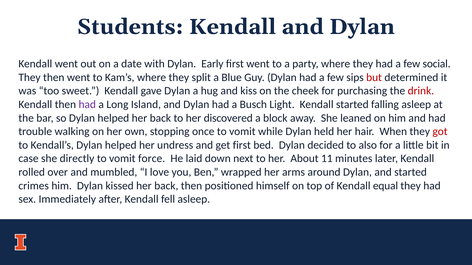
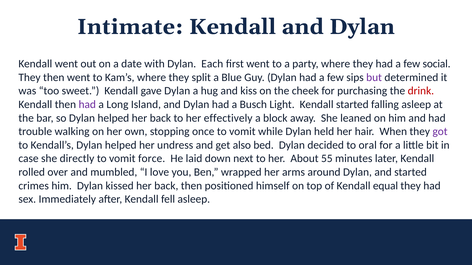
Students: Students -> Intimate
Early: Early -> Each
but colour: red -> purple
discovered: discovered -> effectively
got colour: red -> purple
get first: first -> also
also: also -> oral
11: 11 -> 55
